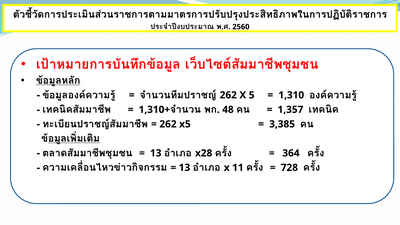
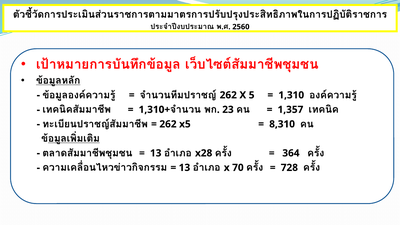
48: 48 -> 23
3,385: 3,385 -> 8,310
11: 11 -> 70
